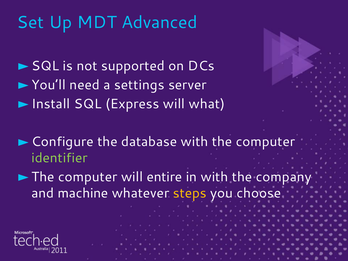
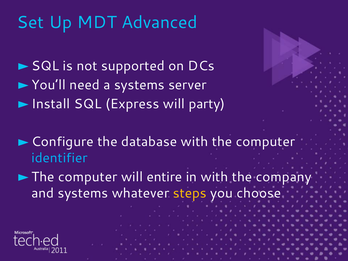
a settings: settings -> systems
what: what -> party
identifier colour: light green -> light blue
and machine: machine -> systems
